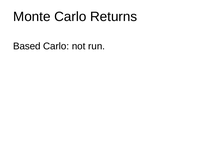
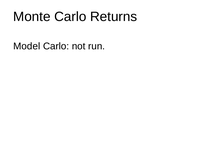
Based: Based -> Model
